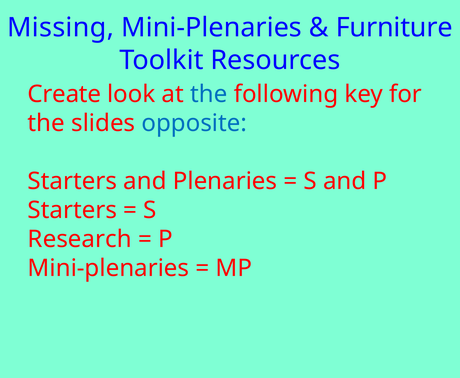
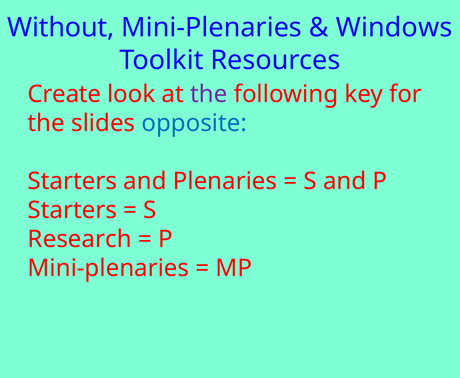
Missing: Missing -> Without
Furniture: Furniture -> Windows
the at (209, 94) colour: blue -> purple
